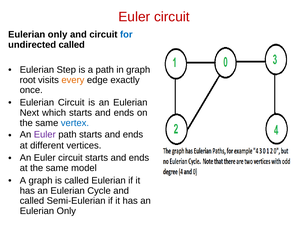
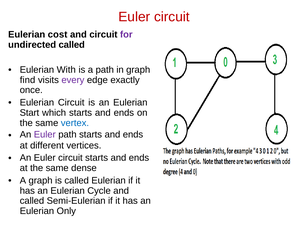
only at (58, 35): only -> cost
for colour: blue -> purple
Step: Step -> With
root: root -> find
every colour: orange -> purple
Next: Next -> Start
model: model -> dense
